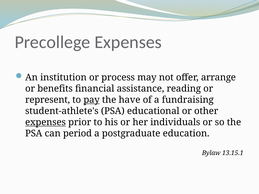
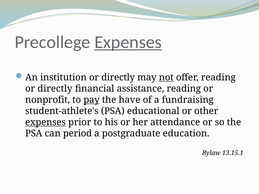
Expenses at (128, 42) underline: none -> present
institution or process: process -> directly
not underline: none -> present
offer arrange: arrange -> reading
benefits at (55, 89): benefits -> directly
represent: represent -> nonprofit
individuals: individuals -> attendance
